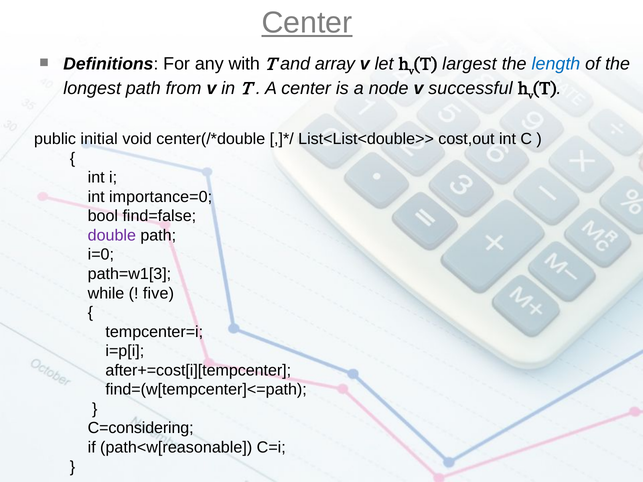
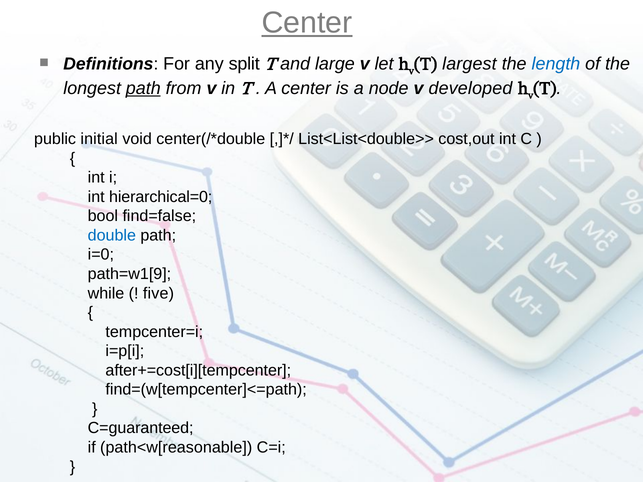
array: array -> large
with: with -> split
path at (143, 88) underline: none -> present
successful: successful -> developed
importance=0: importance=0 -> hierarchical=0
double colour: purple -> blue
path=w1[3: path=w1[3 -> path=w1[9
C=considering: C=considering -> C=guaranteed
